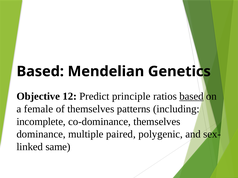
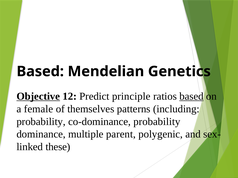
Objective underline: none -> present
incomplete at (41, 122): incomplete -> probability
co-dominance themselves: themselves -> probability
paired: paired -> parent
same: same -> these
